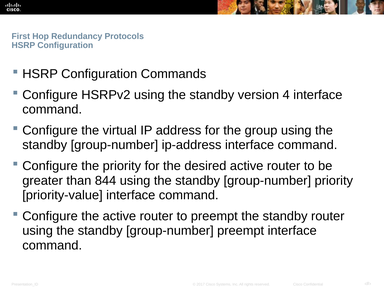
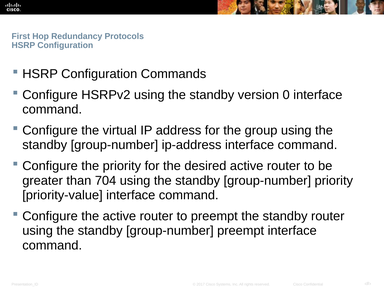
4: 4 -> 0
844: 844 -> 704
